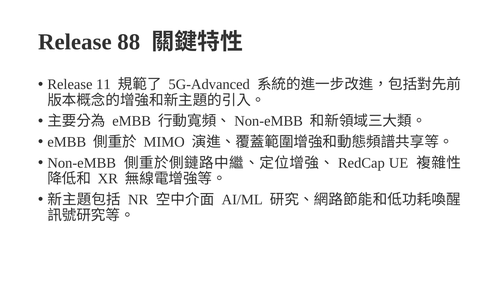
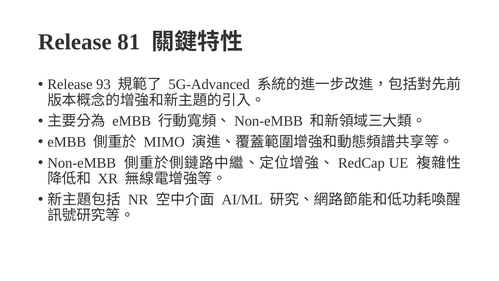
88: 88 -> 81
11: 11 -> 93
